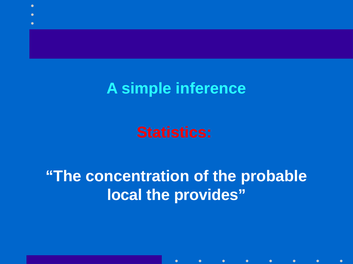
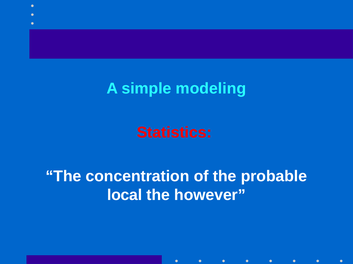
inference: inference -> modeling
provides: provides -> however
